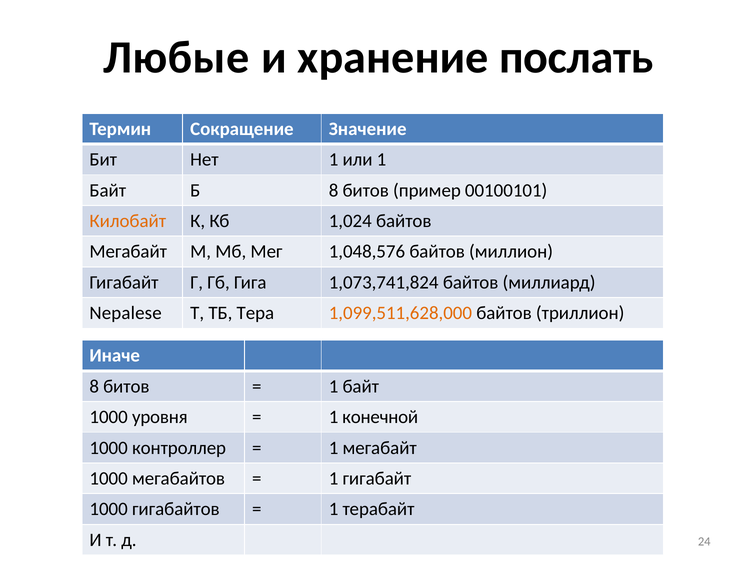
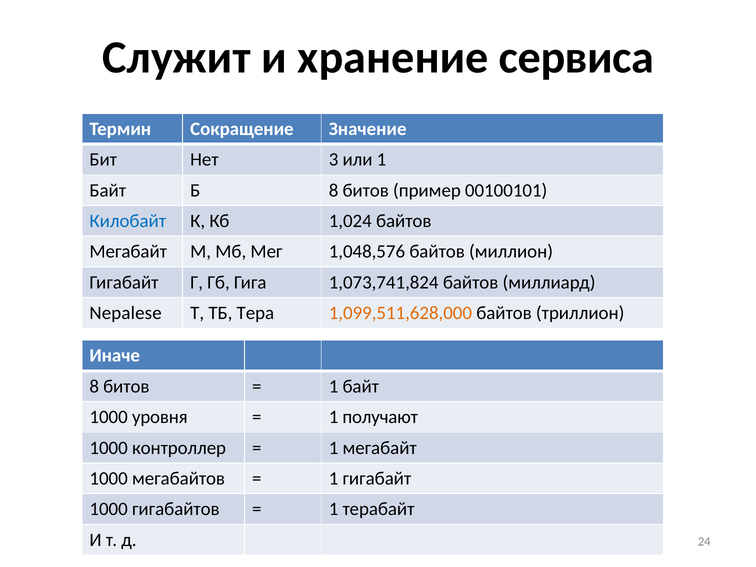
Любые: Любые -> Служит
послать: послать -> сервиса
Нет 1: 1 -> 3
Килобайт colour: orange -> blue
конечной: конечной -> получают
